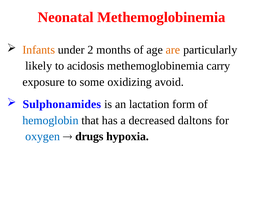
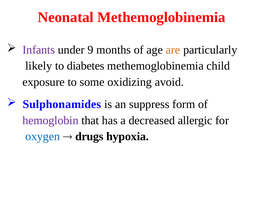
Infants colour: orange -> purple
2: 2 -> 9
acidosis: acidosis -> diabetes
carry: carry -> child
lactation: lactation -> suppress
hemoglobin colour: blue -> purple
daltons: daltons -> allergic
